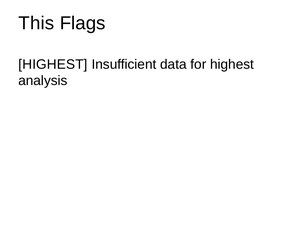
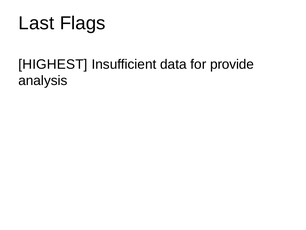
This: This -> Last
for highest: highest -> provide
